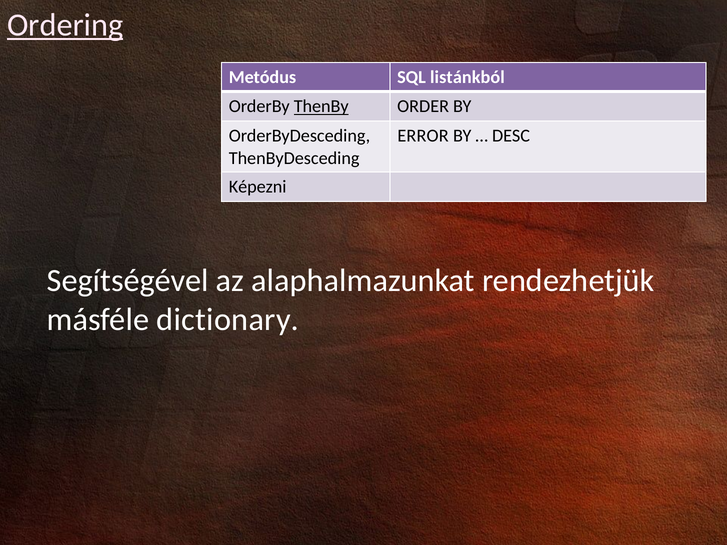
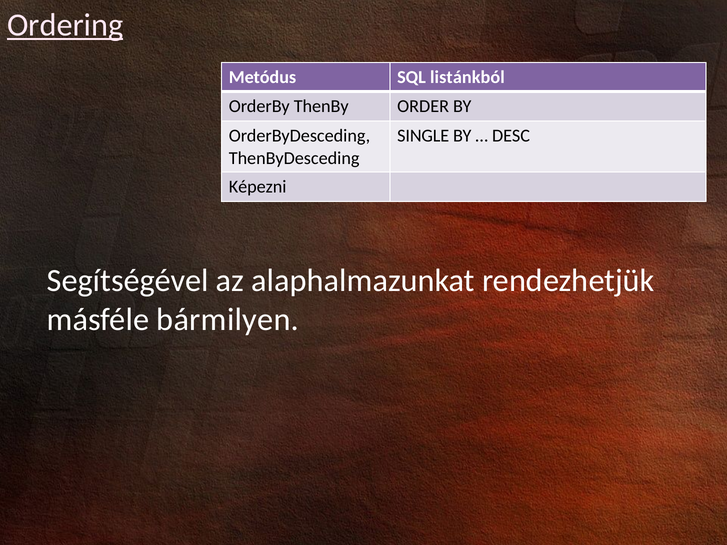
ThenBy underline: present -> none
ERROR: ERROR -> SINGLE
dictionary: dictionary -> bármilyen
